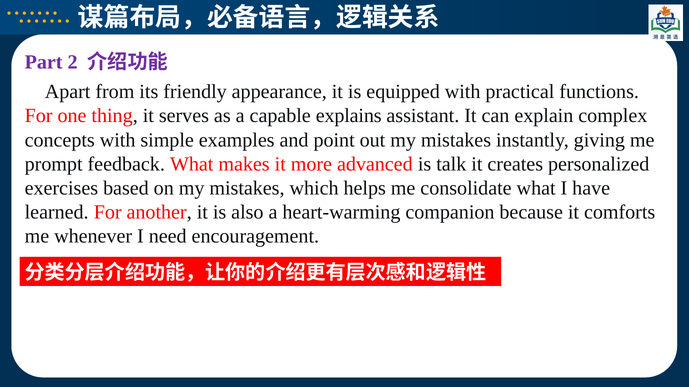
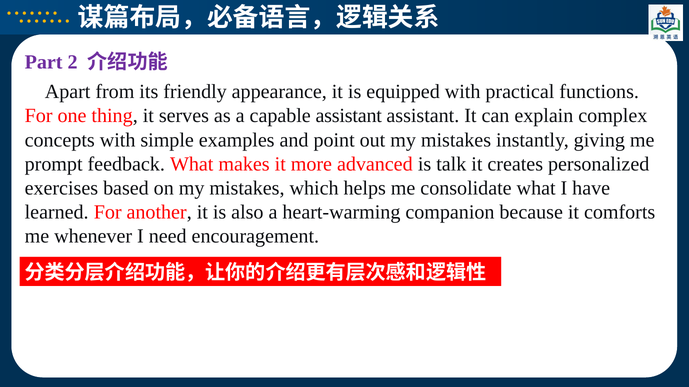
capable explains: explains -> assistant
